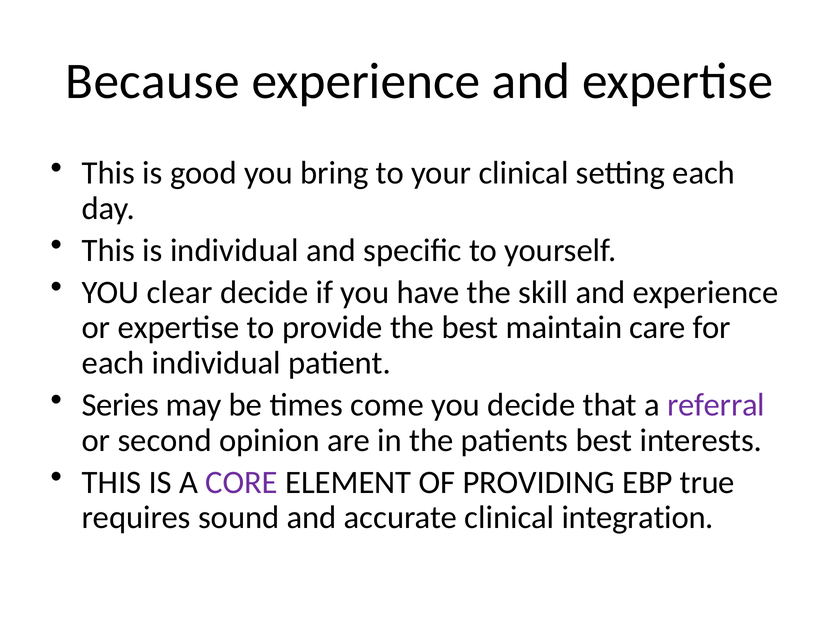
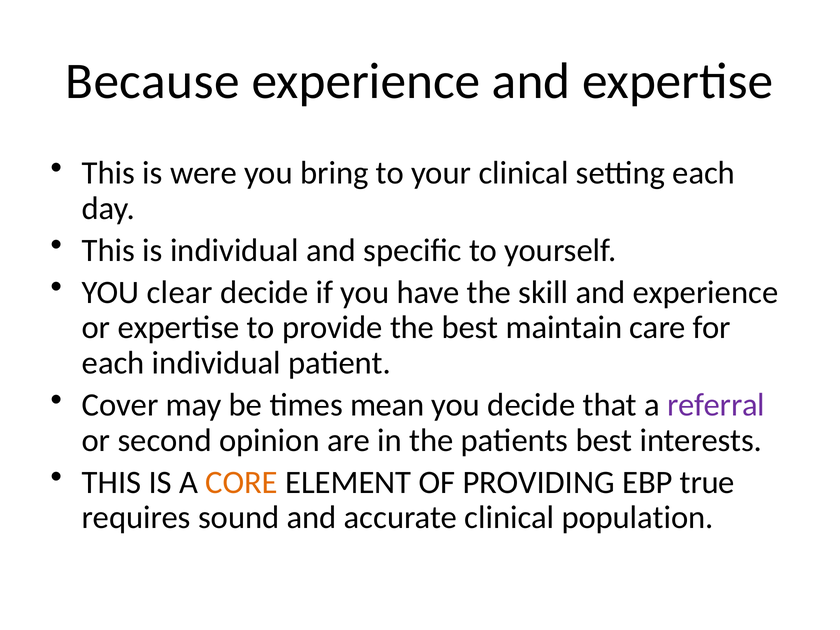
good: good -> were
Series: Series -> Cover
come: come -> mean
CORE colour: purple -> orange
integration: integration -> population
